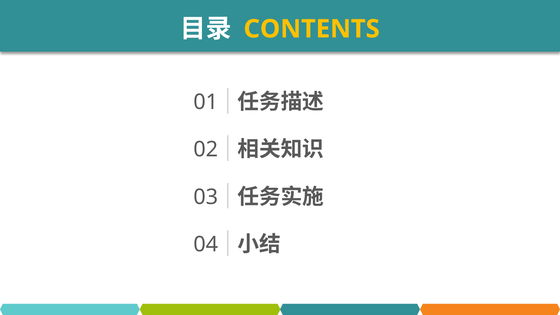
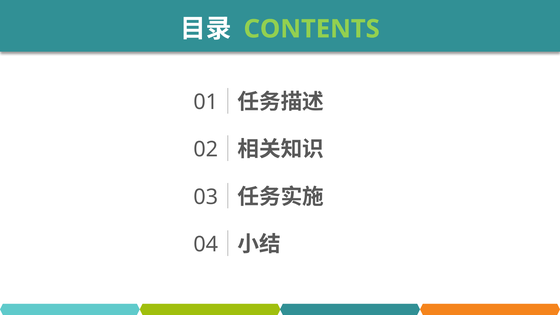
CONTENTS colour: yellow -> light green
